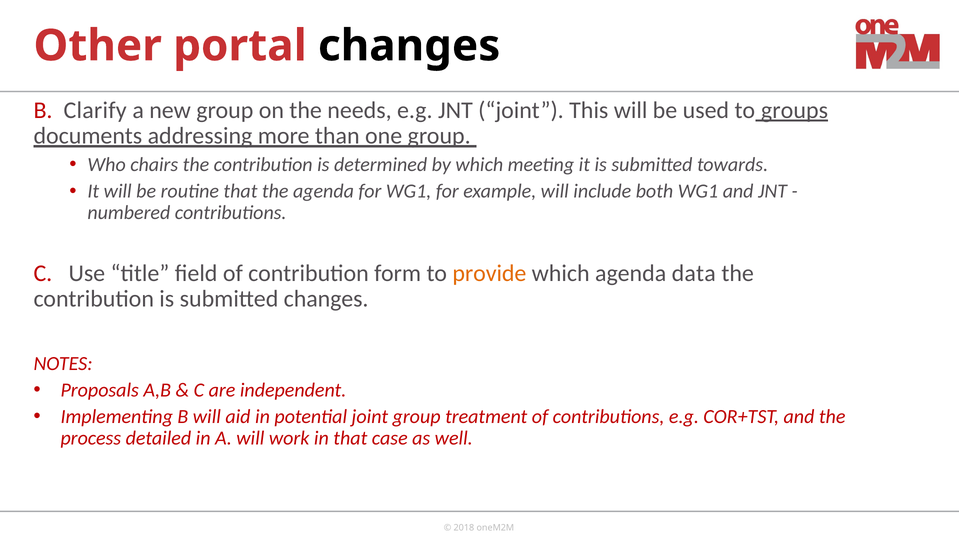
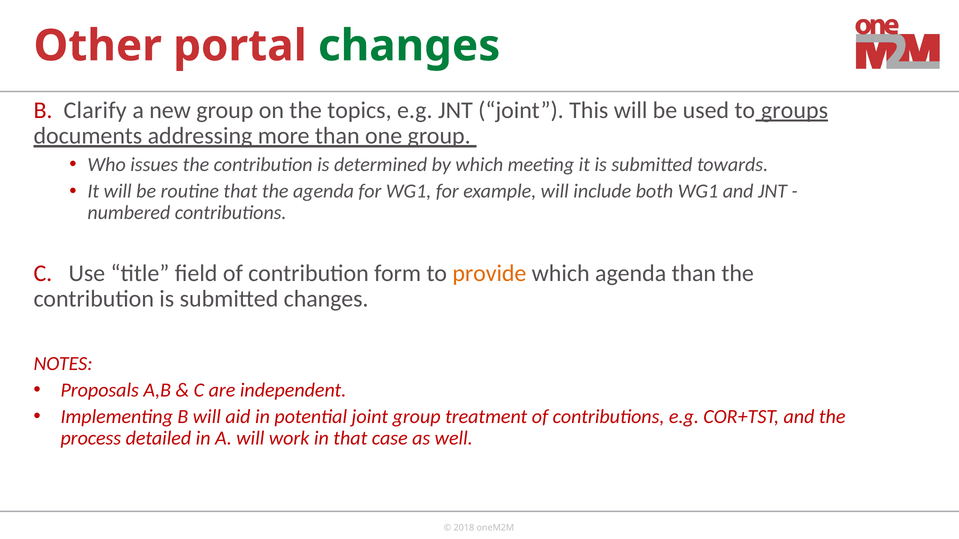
changes at (409, 46) colour: black -> green
needs: needs -> topics
chairs: chairs -> issues
agenda data: data -> than
